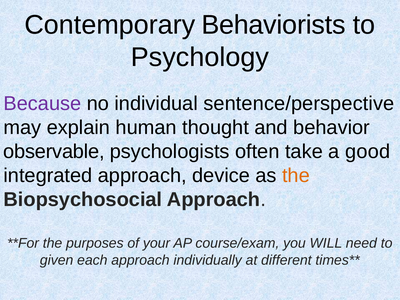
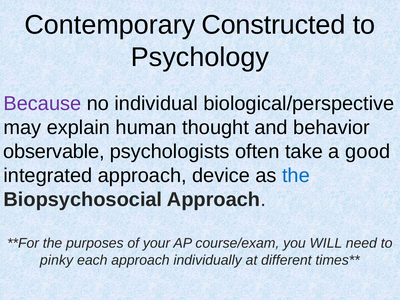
Behaviorists: Behaviorists -> Constructed
sentence/perspective: sentence/perspective -> biological/perspective
the at (296, 175) colour: orange -> blue
given: given -> pinky
